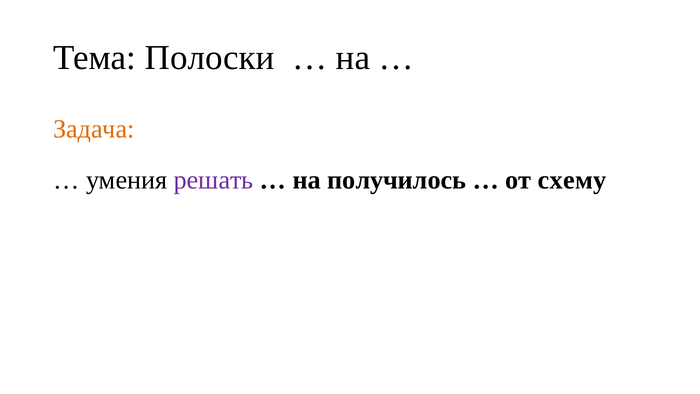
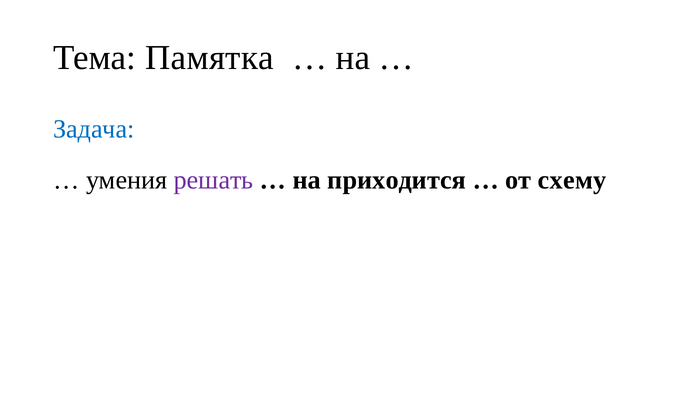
Полоски: Полоски -> Памятка
Задача colour: orange -> blue
получилось: получилось -> приходится
